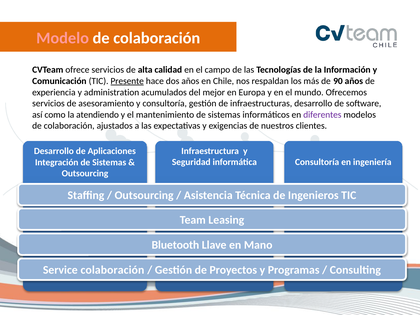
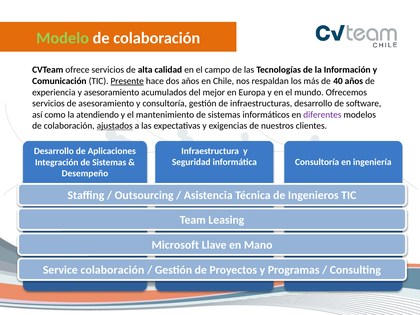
Modelo colour: pink -> light green
90: 90 -> 40
y administration: administration -> asesoramiento
ajustados underline: none -> present
Outsourcing at (85, 173): Outsourcing -> Desempeño
Bluetooth: Bluetooth -> Microsoft
